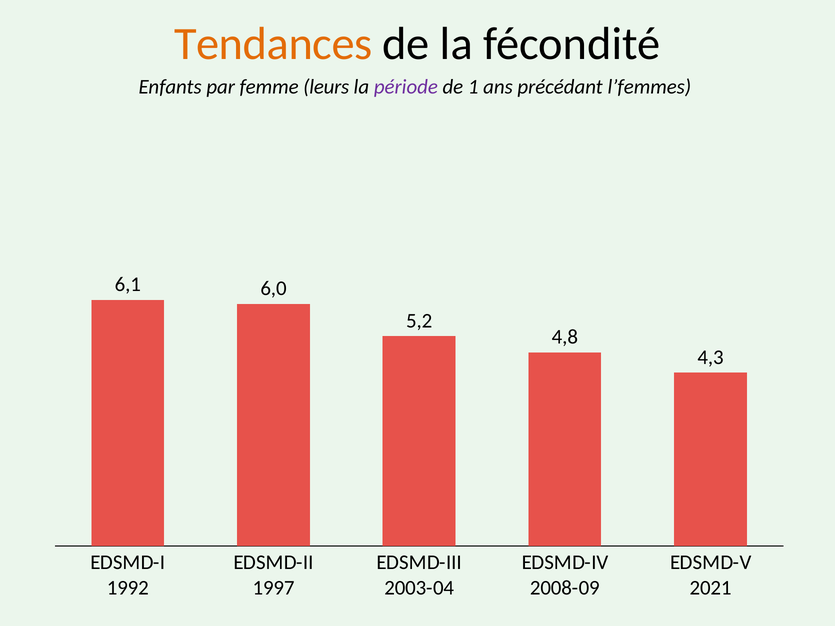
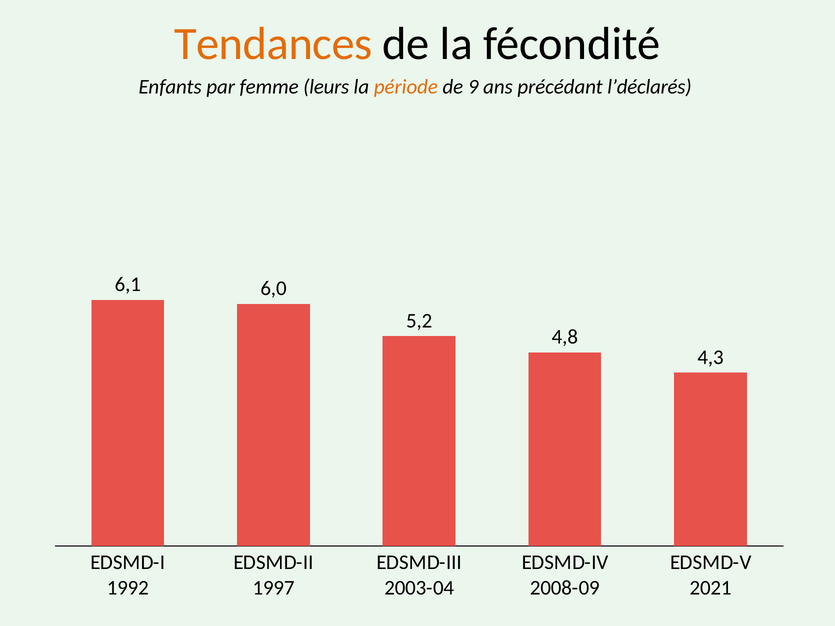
période colour: purple -> orange
1: 1 -> 9
l’femmes: l’femmes -> l’déclarés
